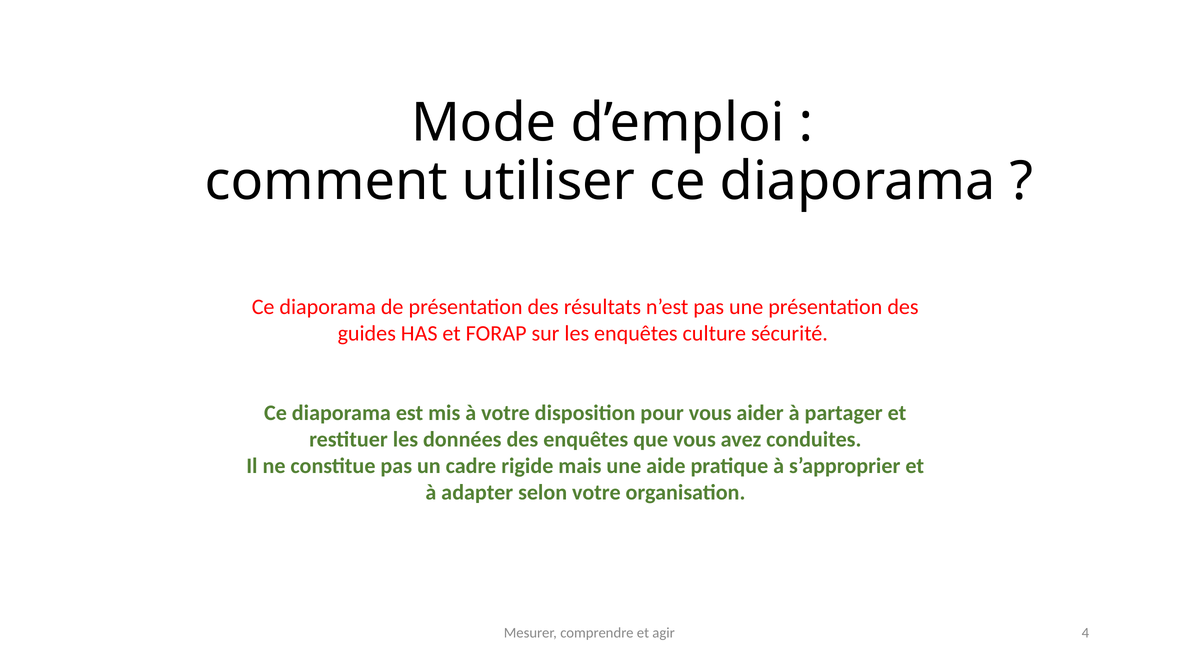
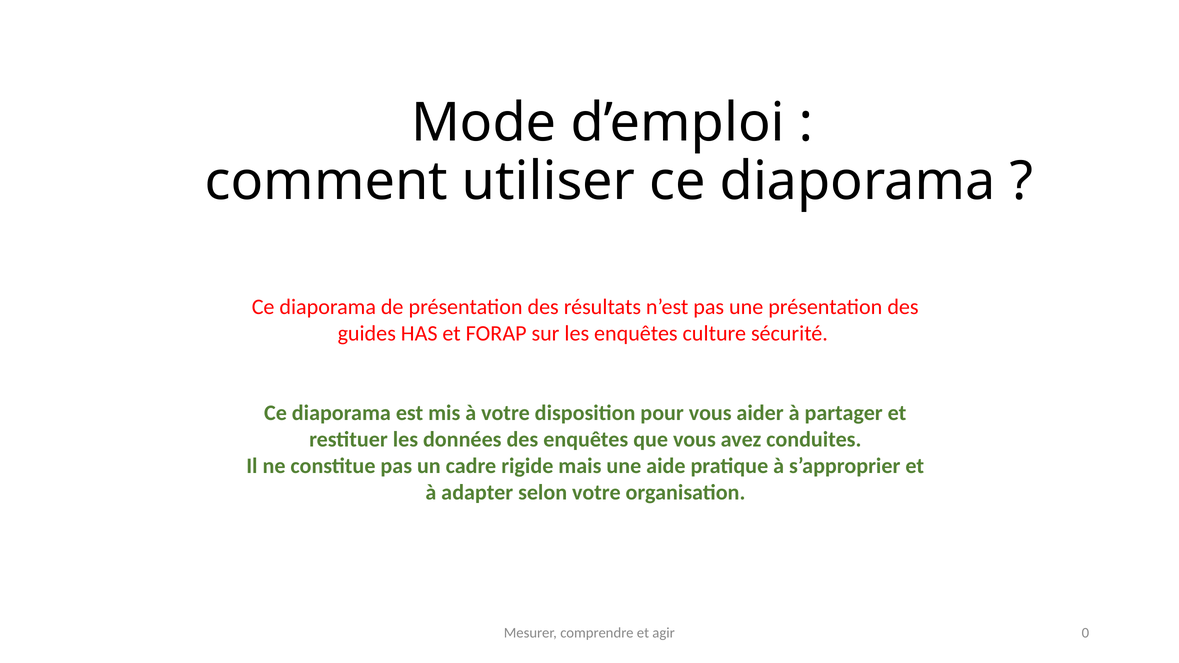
4: 4 -> 0
